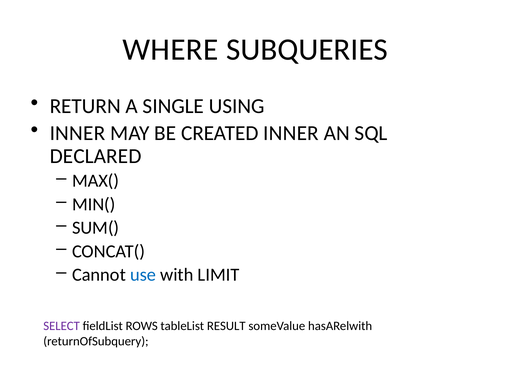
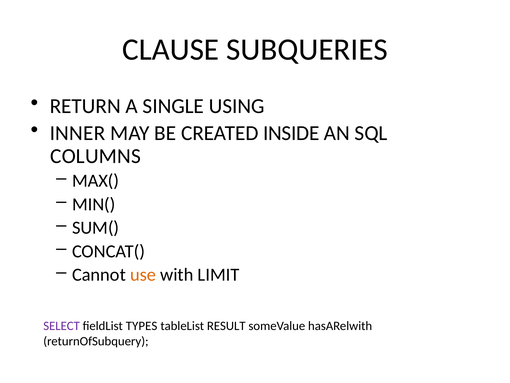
WHERE: WHERE -> CLAUSE
CREATED INNER: INNER -> INSIDE
DECLARED: DECLARED -> COLUMNS
use colour: blue -> orange
ROWS: ROWS -> TYPES
